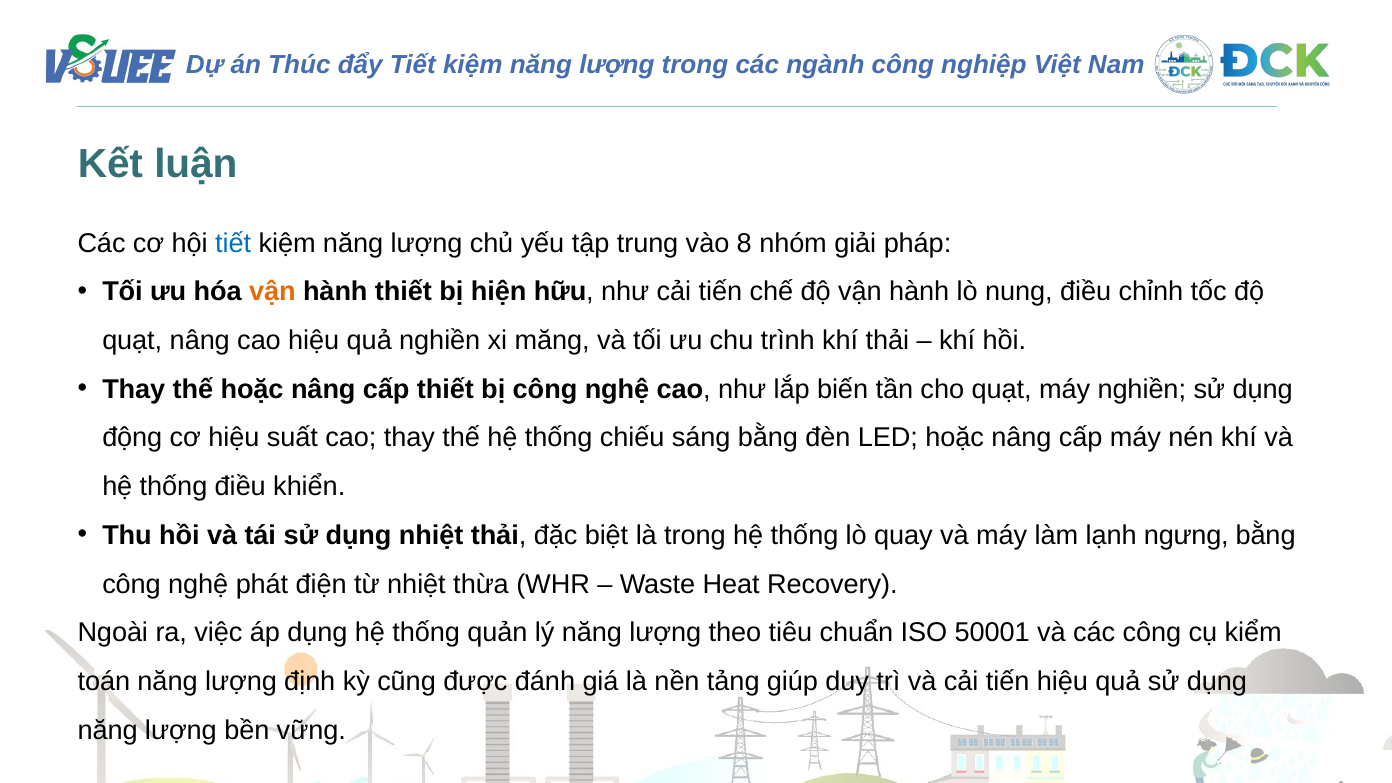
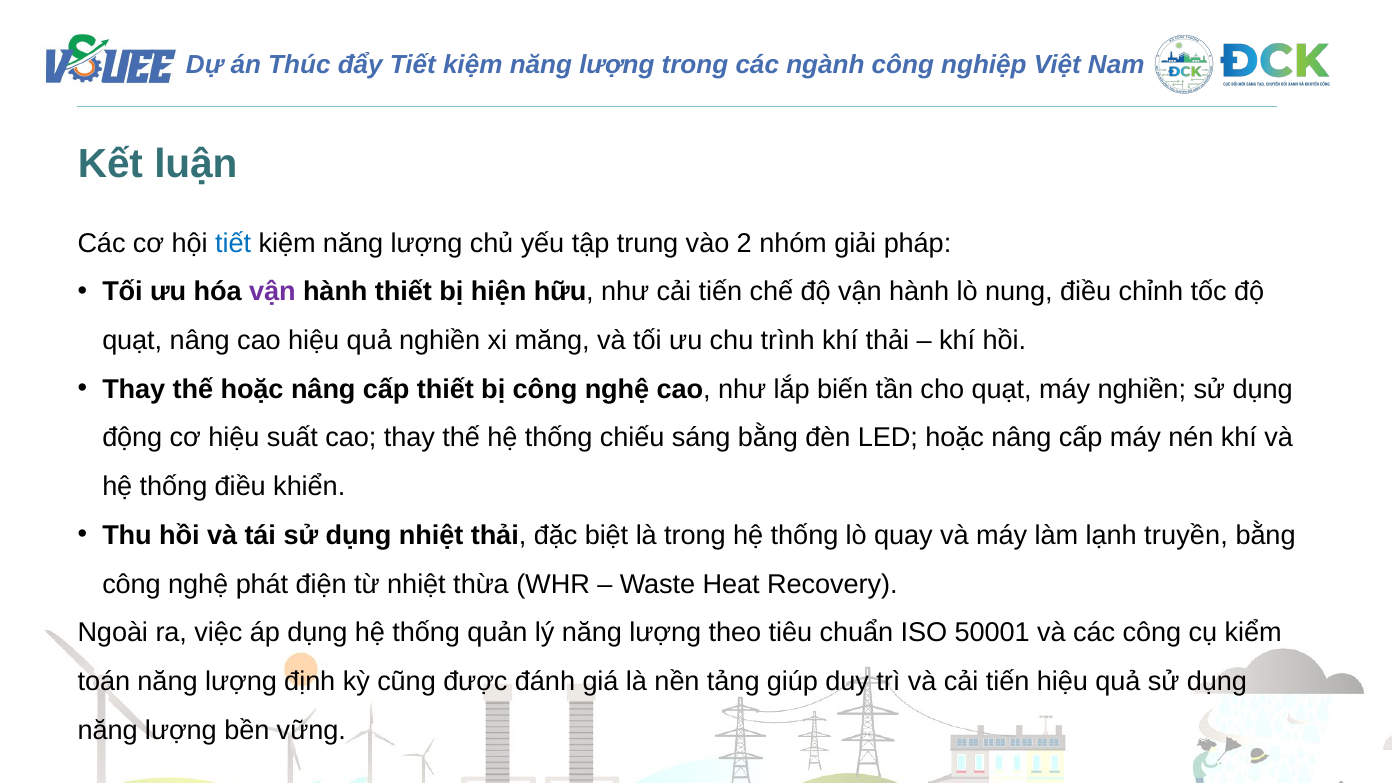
8: 8 -> 2
vận at (272, 292) colour: orange -> purple
ngưng: ngưng -> truyền
